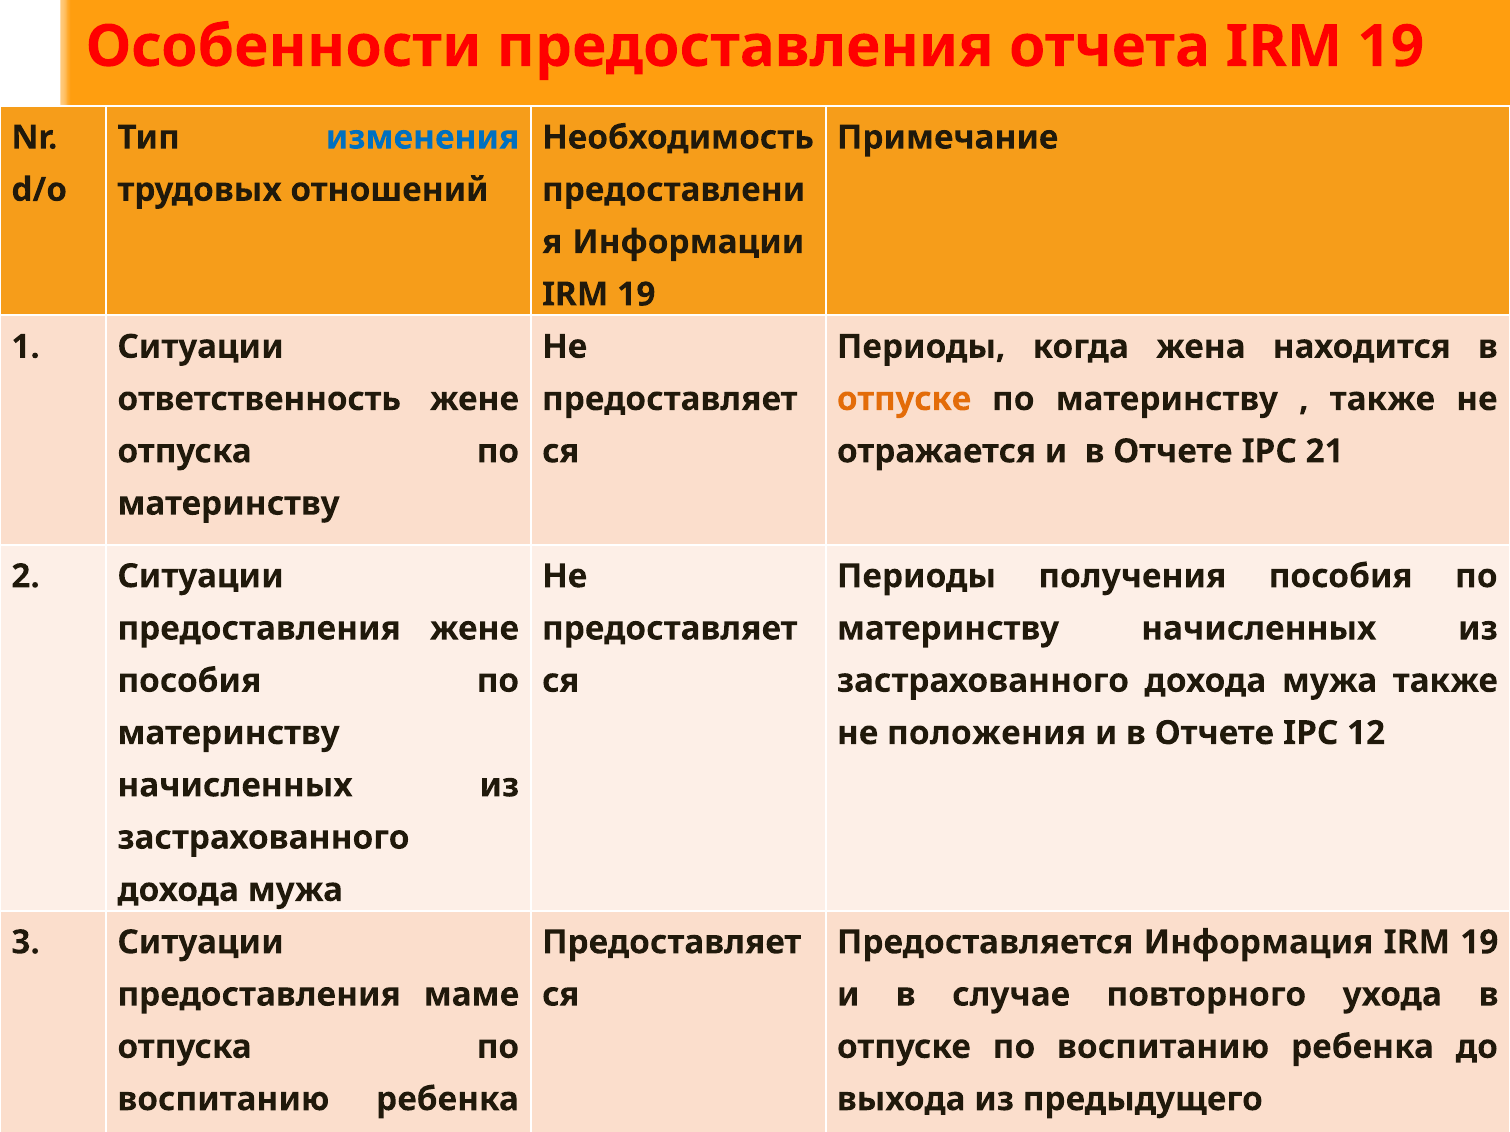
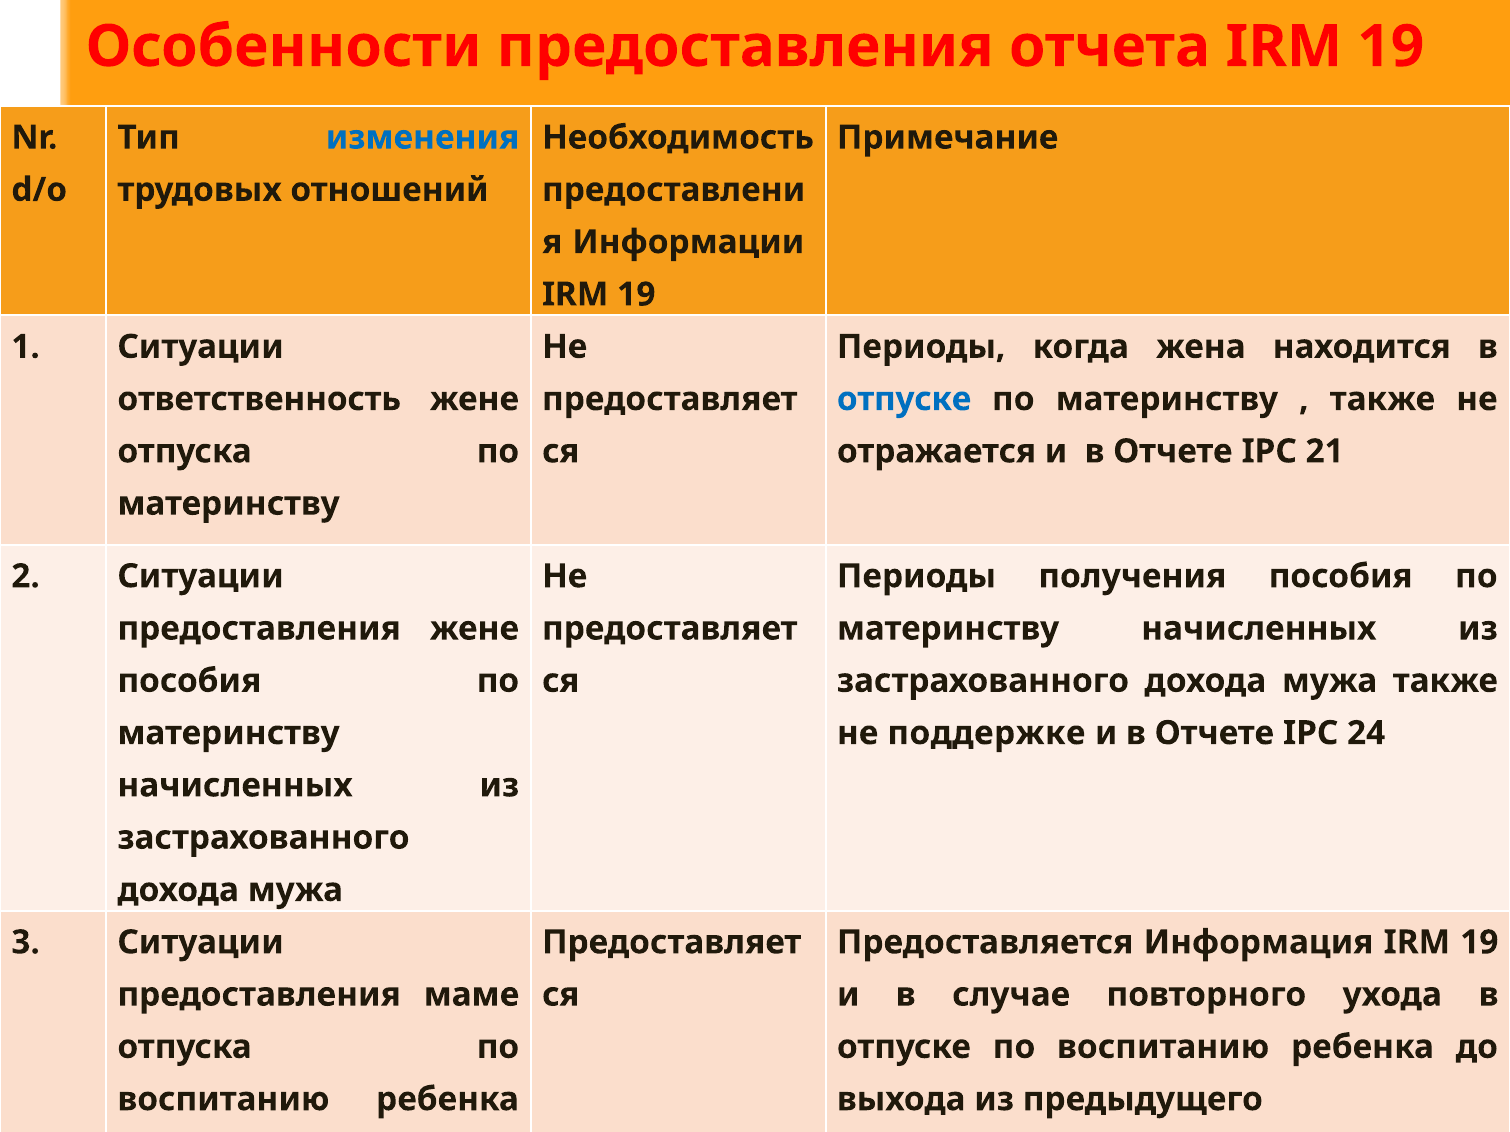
отпуске at (904, 399) colour: orange -> blue
положения: положения -> поддержке
12: 12 -> 24
